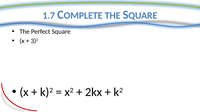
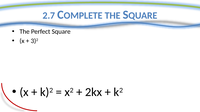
1.7: 1.7 -> 2.7
